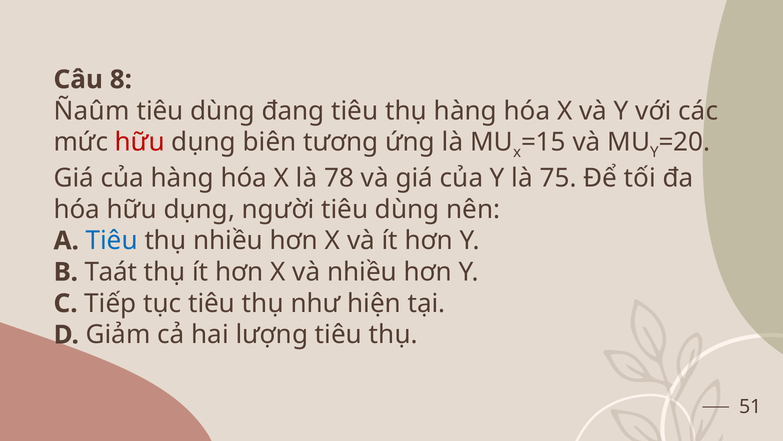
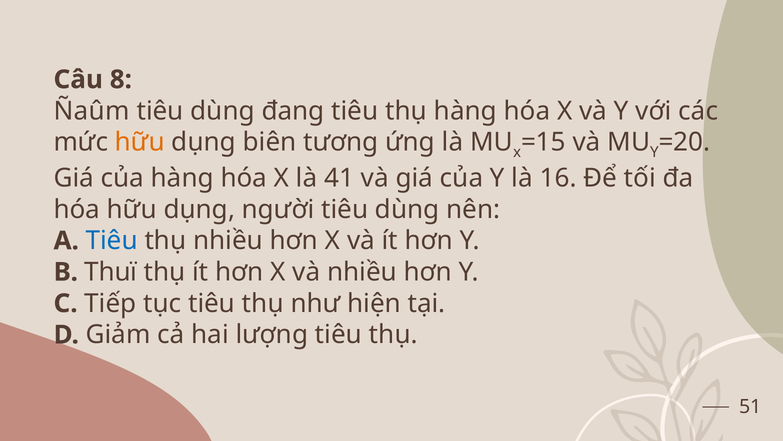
hữu at (140, 142) colour: red -> orange
78: 78 -> 41
75: 75 -> 16
Taát: Taát -> Thuï
